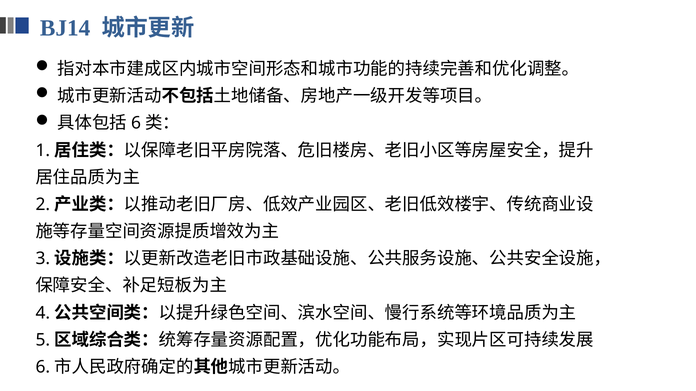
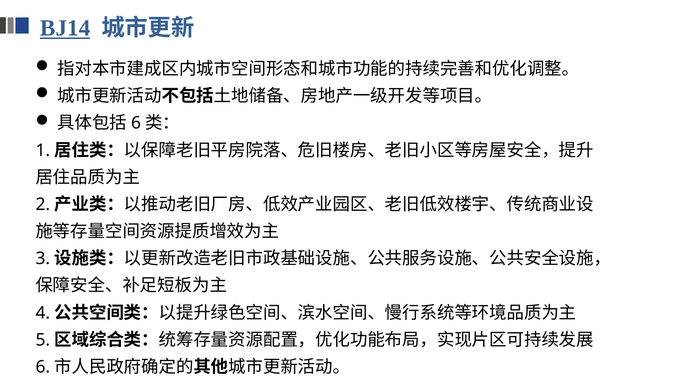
BJ14 underline: none -> present
